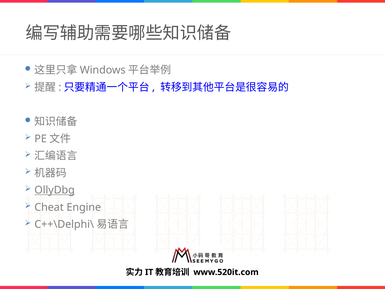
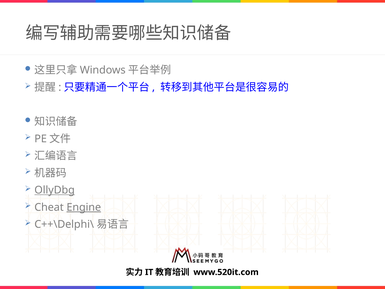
Engine underline: none -> present
